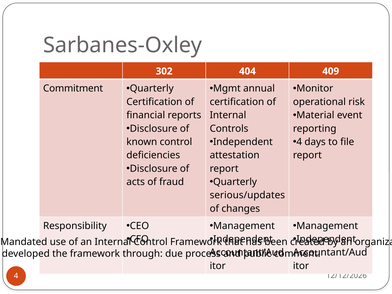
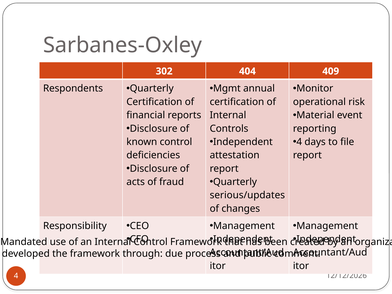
Commitment: Commitment -> Respondents
